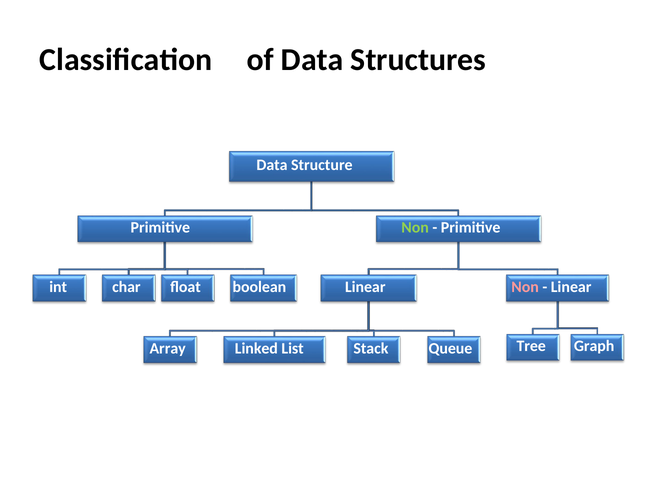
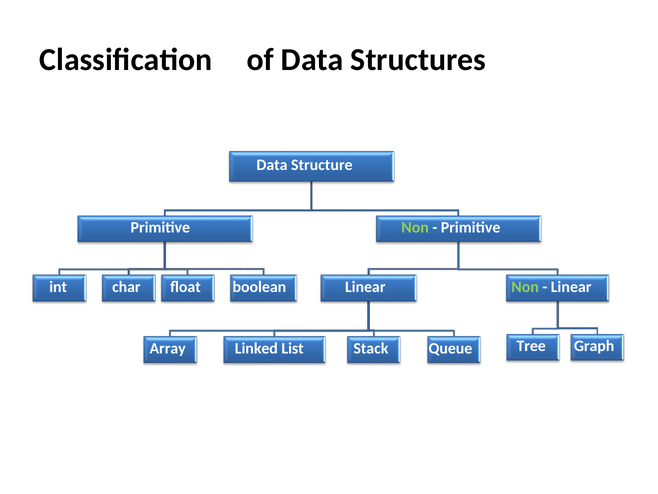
Non at (525, 287) colour: pink -> light green
